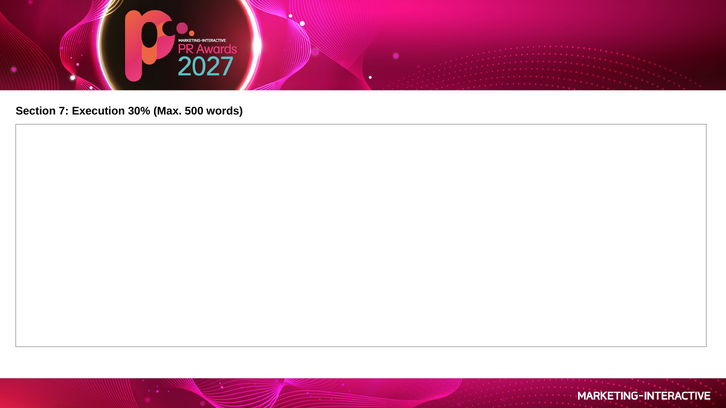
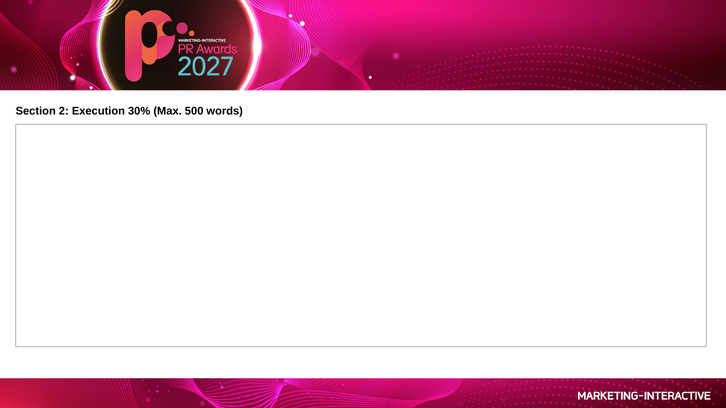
7: 7 -> 2
